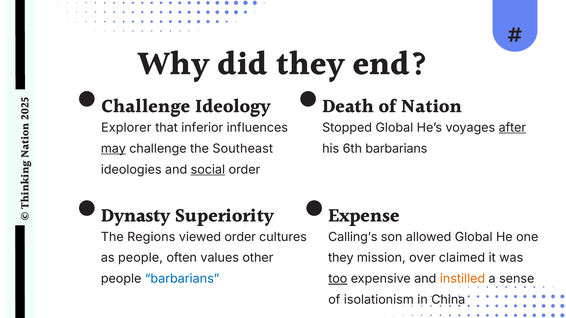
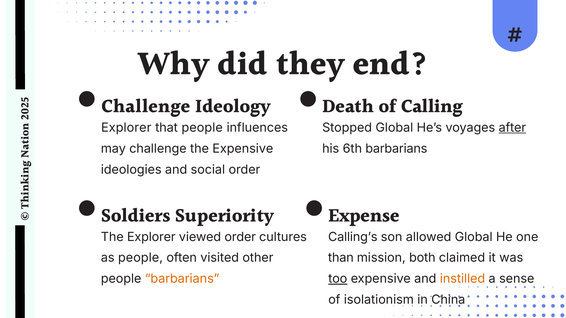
Nation: Nation -> Calling
that inferior: inferior -> people
may underline: present -> none
the Southeast: Southeast -> Expensive
social underline: present -> none
Dynasty: Dynasty -> Soldiers
The Regions: Regions -> Explorer
values: values -> visited
they at (341, 258): they -> than
over: over -> both
barbarians at (182, 279) colour: blue -> orange
